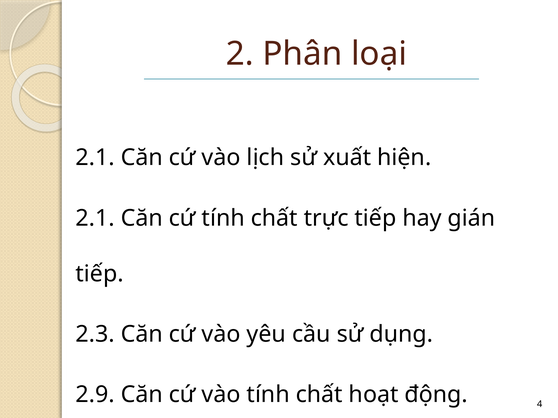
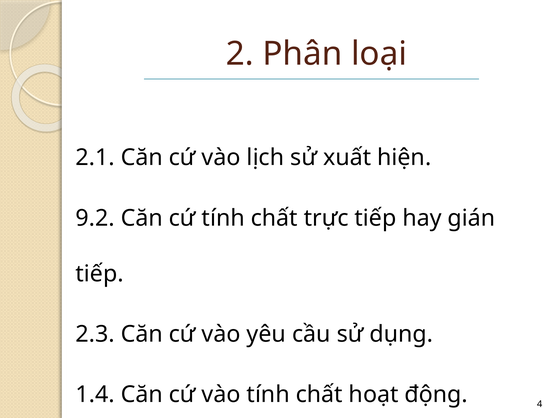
2.1 at (95, 218): 2.1 -> 9.2
2.9: 2.9 -> 1.4
